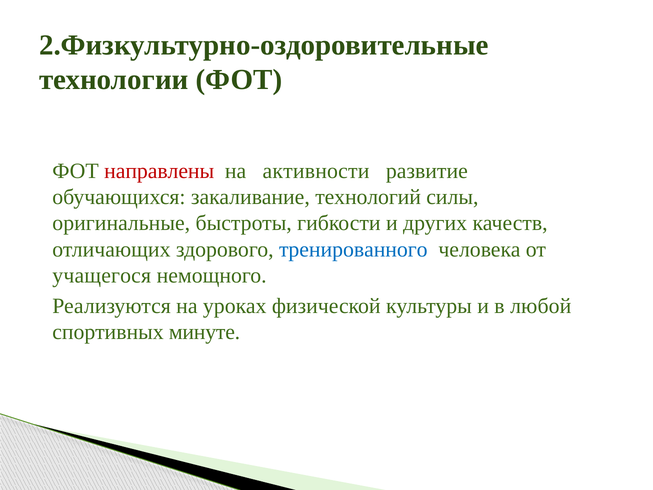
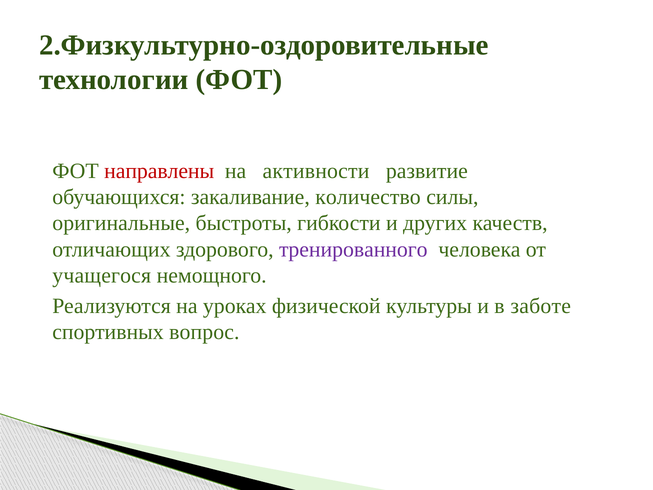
технологий: технологий -> количество
тренированного colour: blue -> purple
любой: любой -> заботе
минуте: минуте -> вопрос
